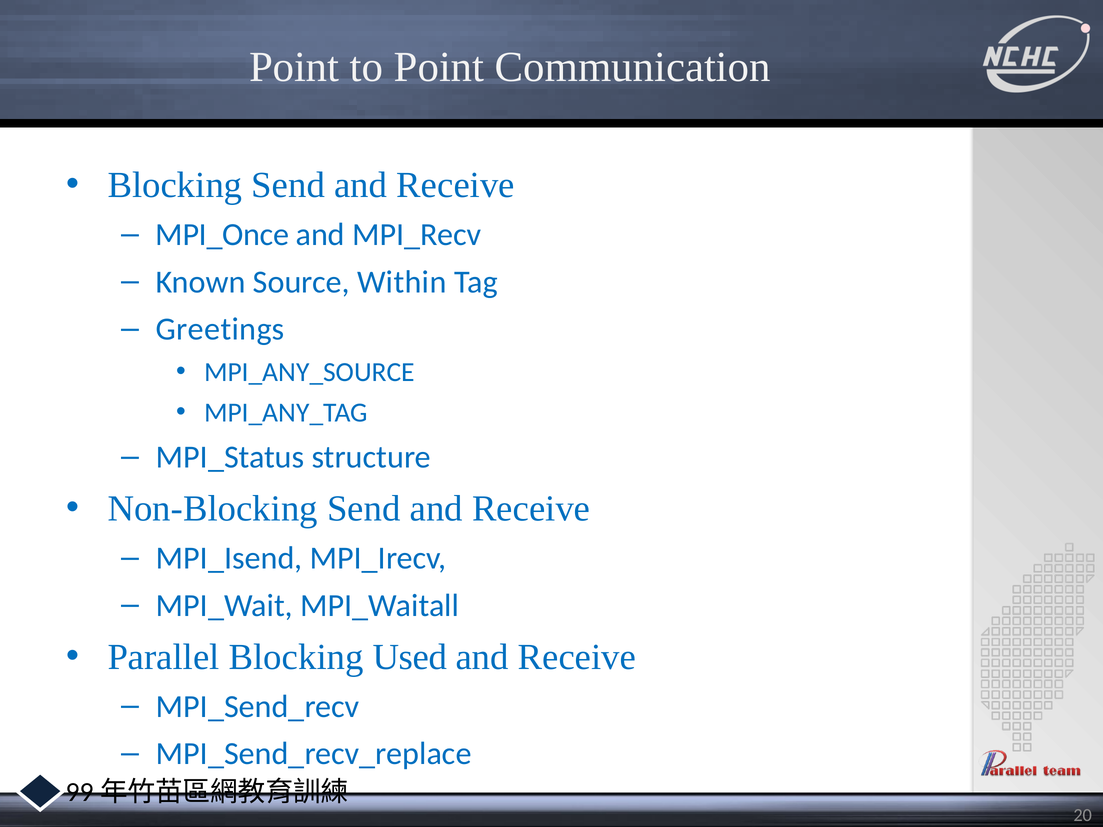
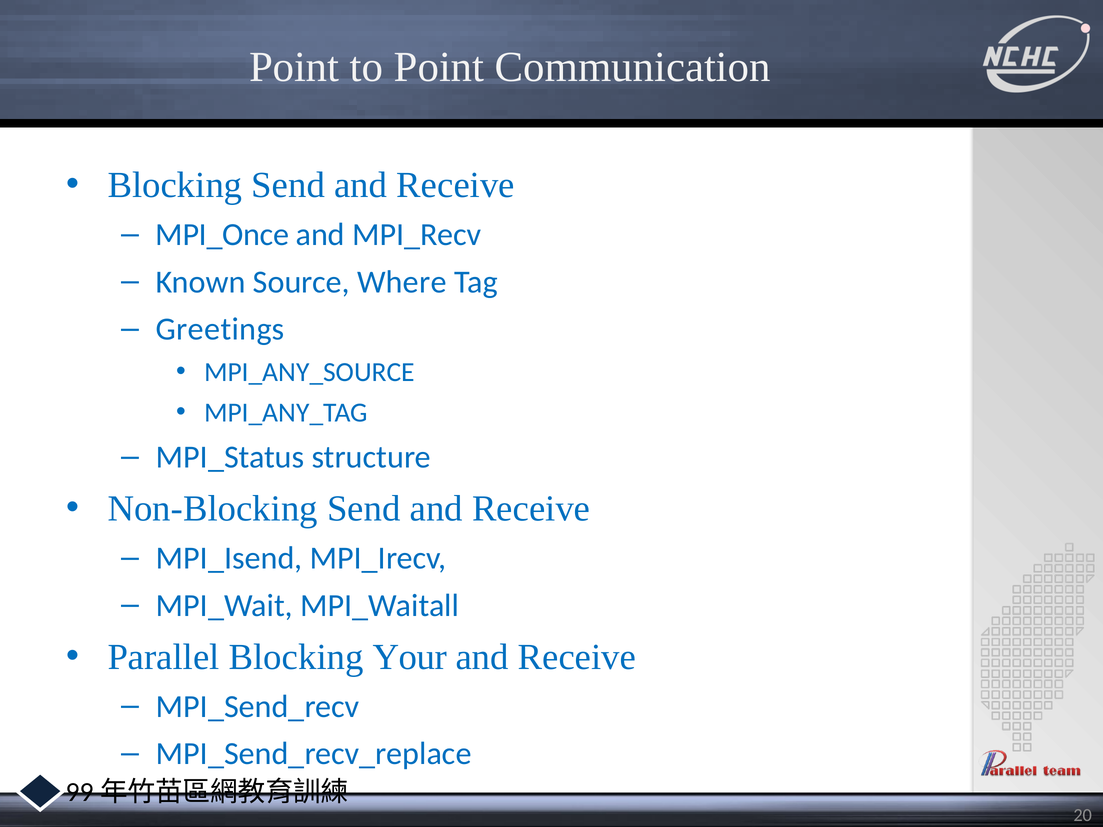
Within: Within -> Where
Used: Used -> Your
